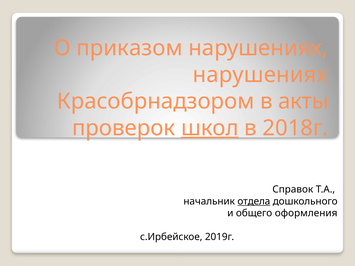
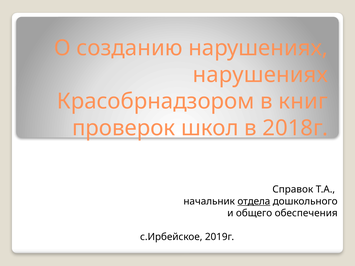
приказом: приказом -> созданию
акты: акты -> книг
школ underline: present -> none
оформления: оформления -> обеспечения
